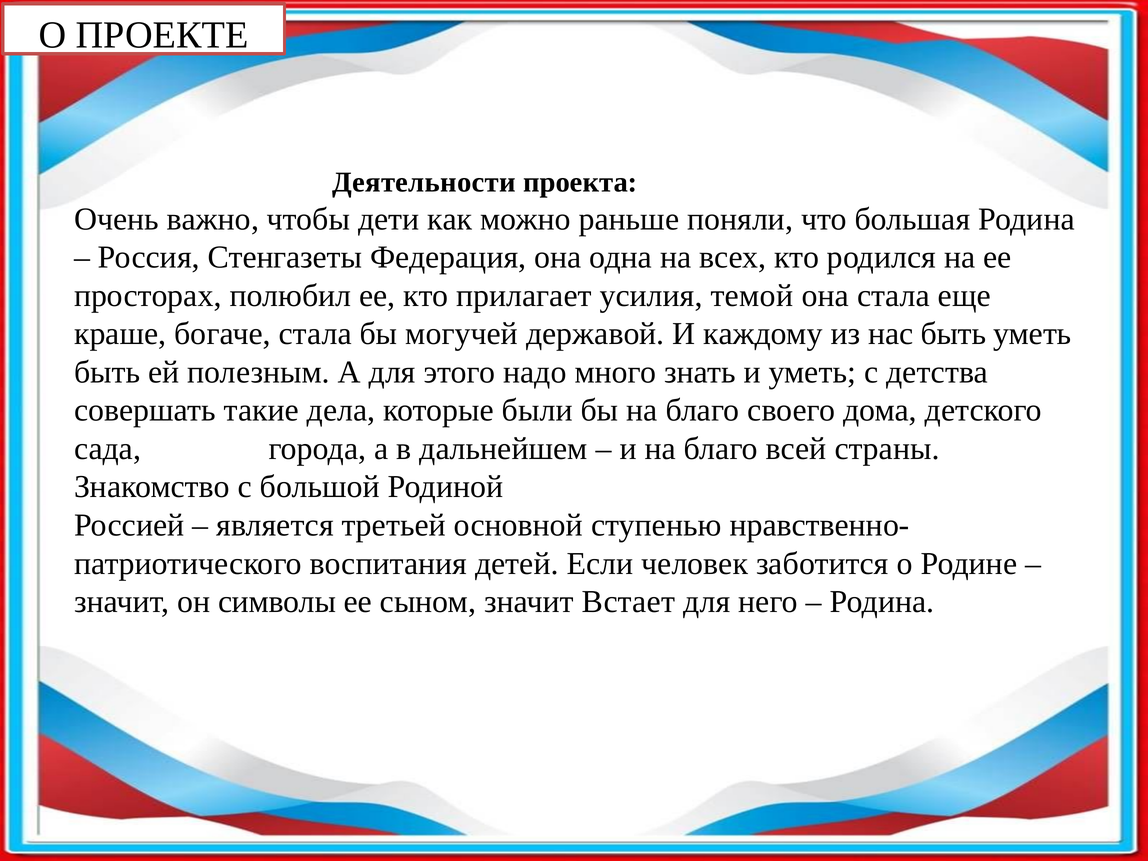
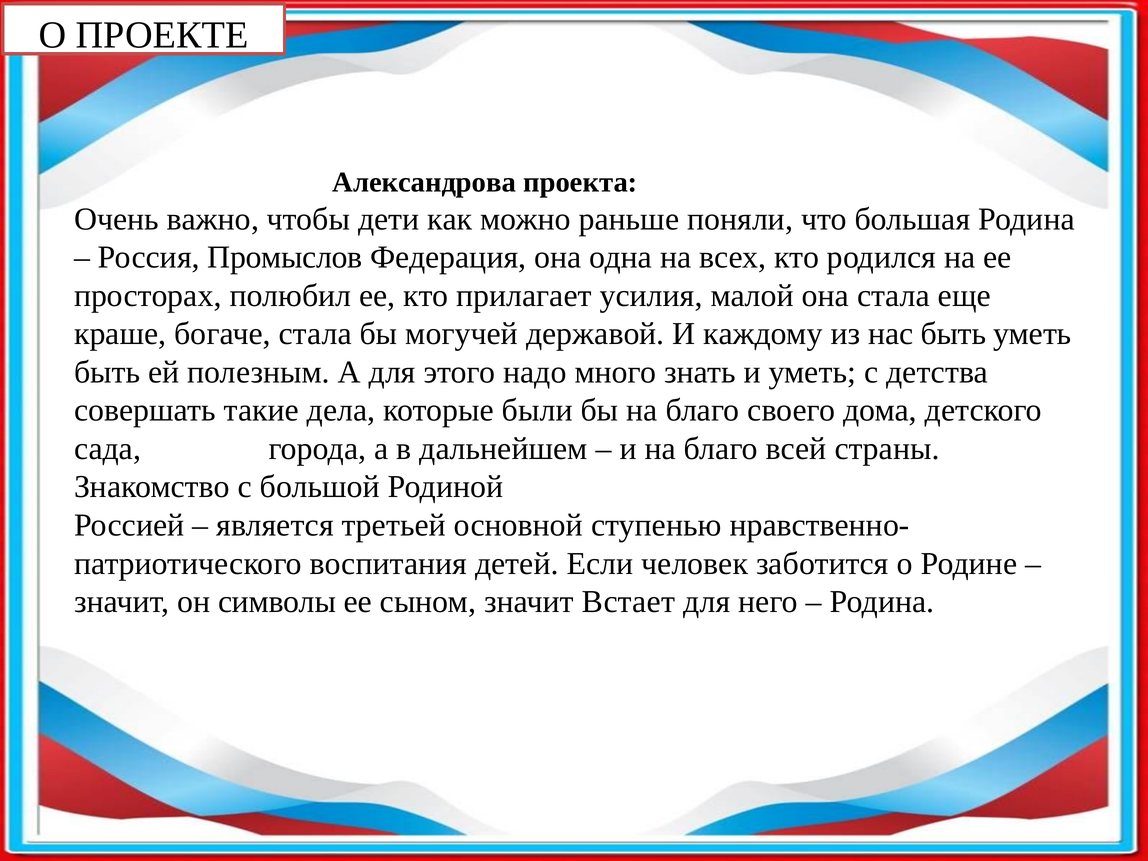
Деятельности: Деятельности -> Александрова
Стенгазеты: Стенгазеты -> Промыслов
темой: темой -> малой
